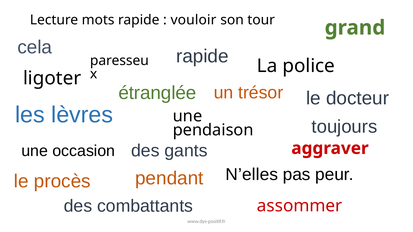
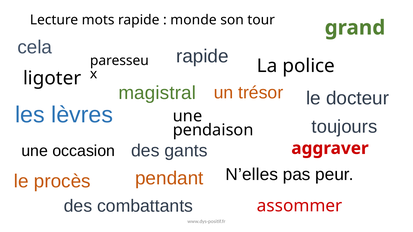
vouloir: vouloir -> monde
étranglée: étranglée -> magistral
